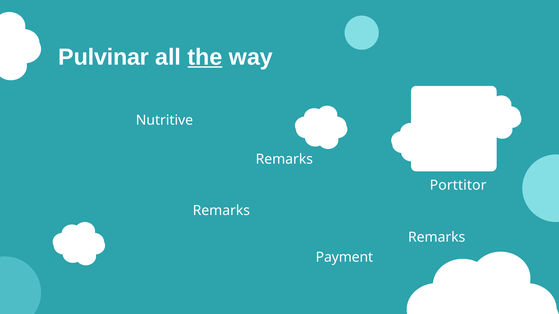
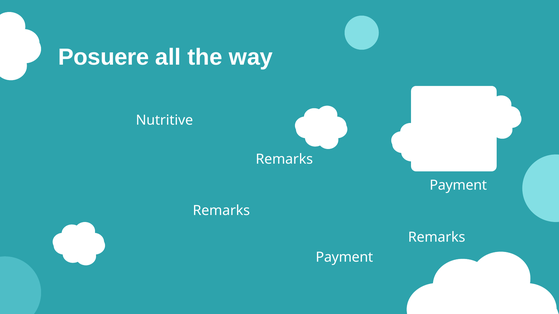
Pulvinar: Pulvinar -> Posuere
the underline: present -> none
Porttitor at (458, 185): Porttitor -> Payment
